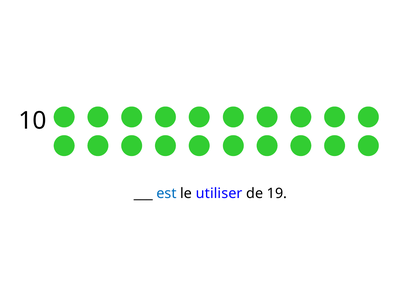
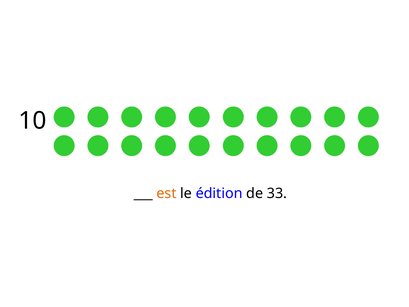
est colour: blue -> orange
utiliser: utiliser -> édition
19: 19 -> 33
